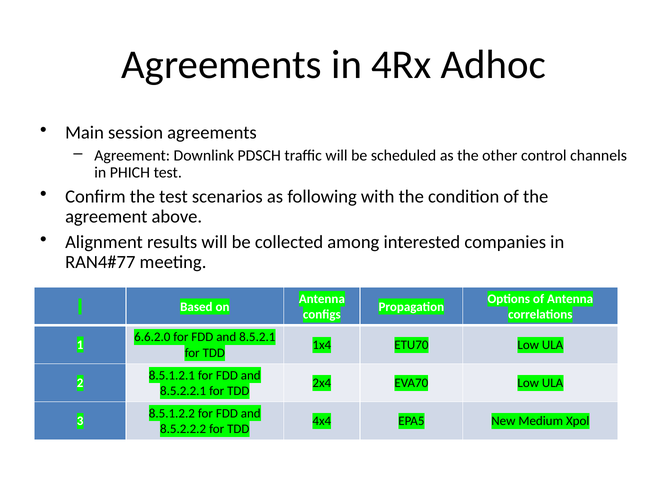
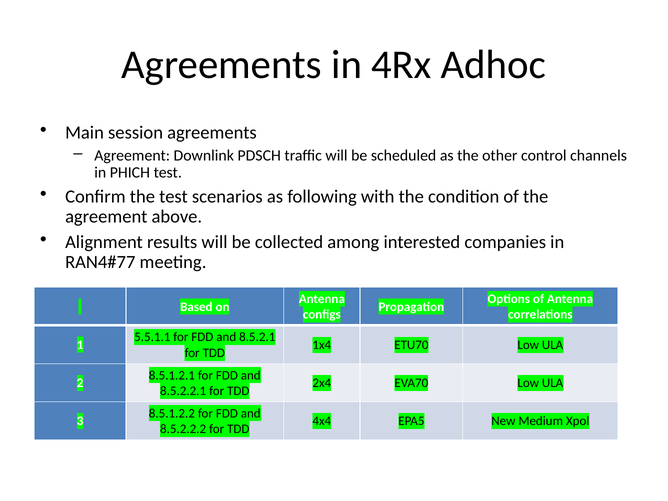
6.6.2.0: 6.6.2.0 -> 5.5.1.1
